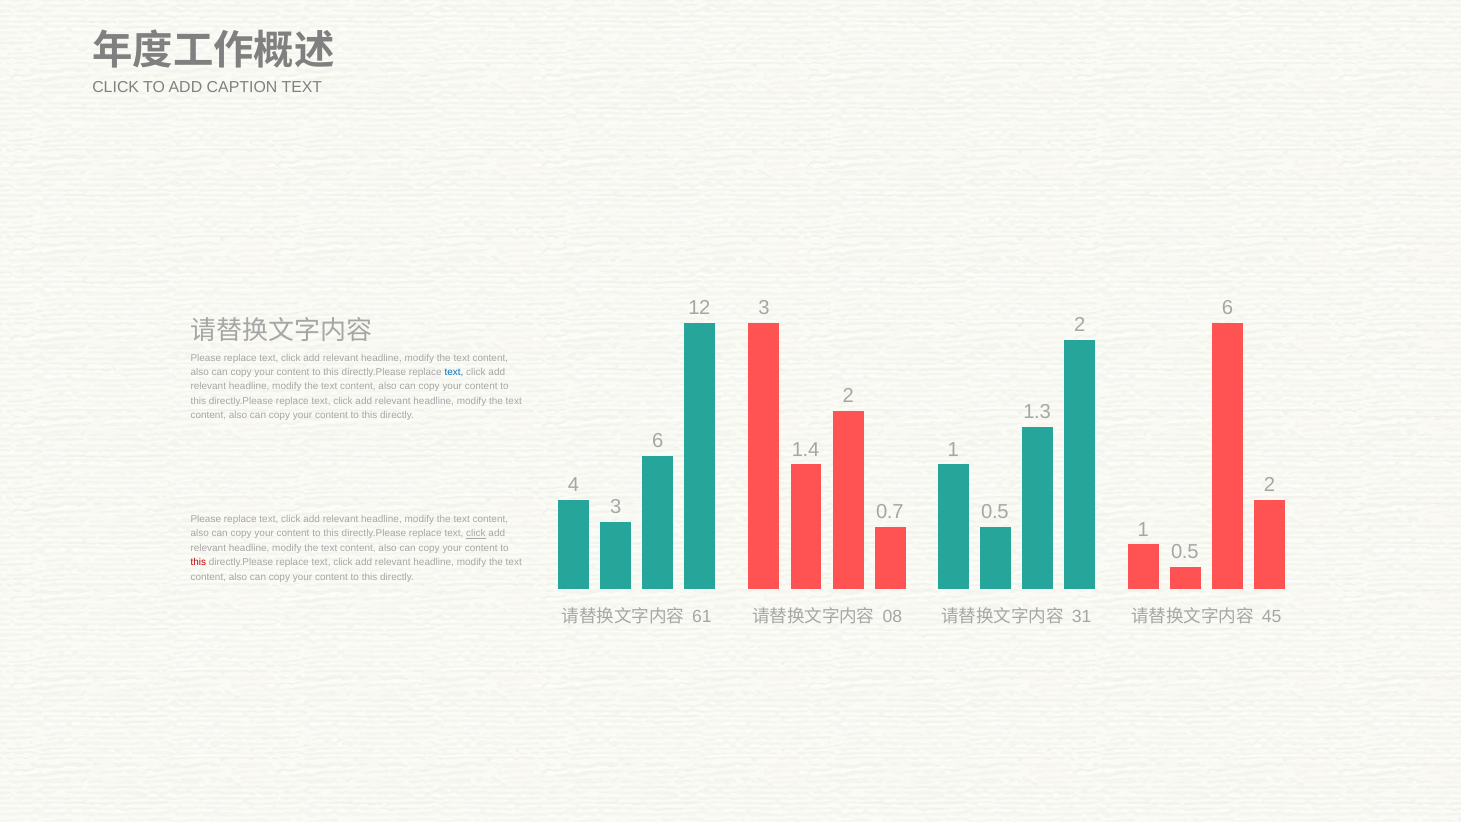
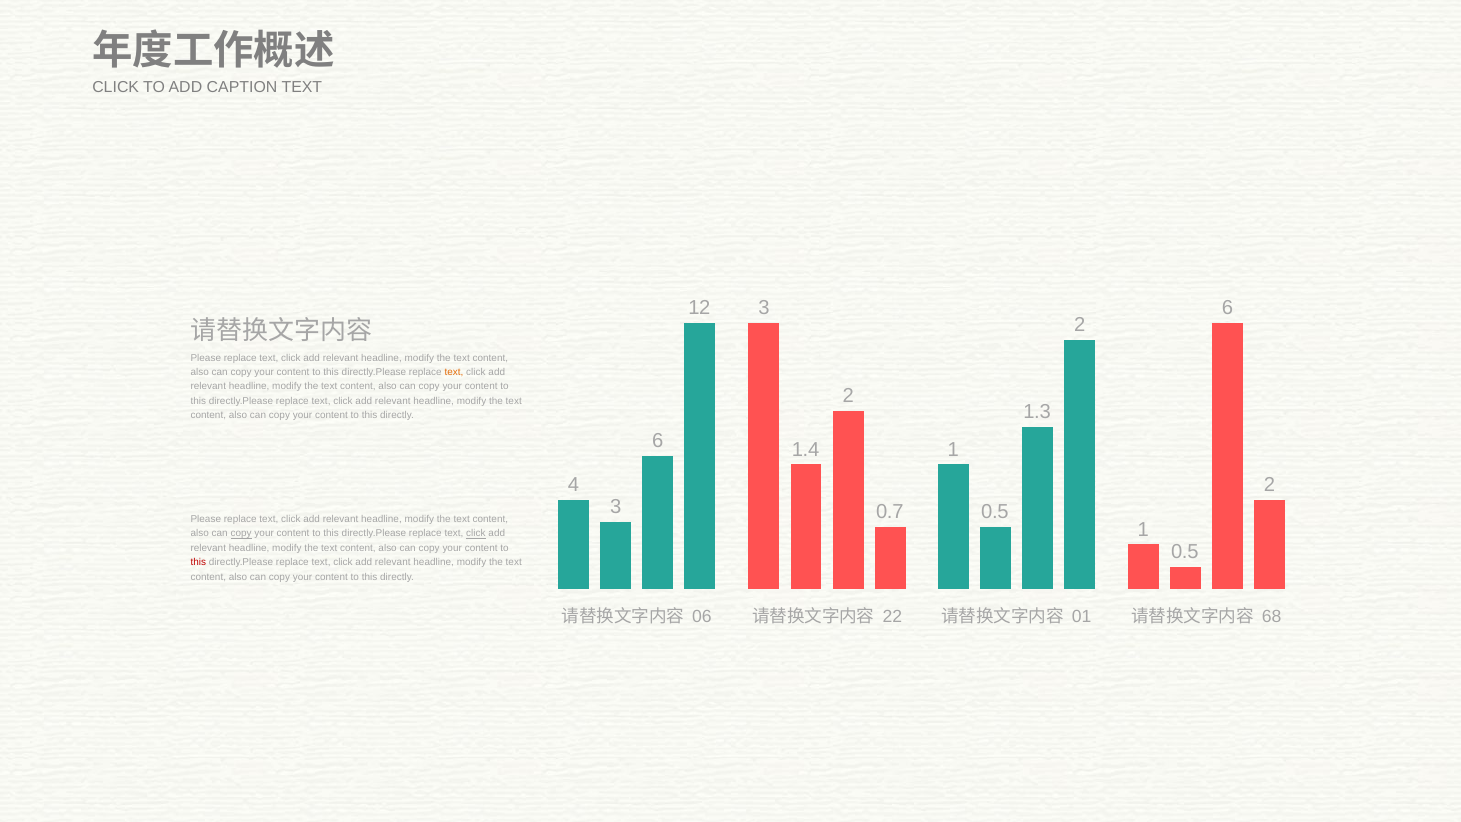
text at (454, 372) colour: blue -> orange
copy at (241, 533) underline: none -> present
61: 61 -> 06
08: 08 -> 22
31: 31 -> 01
45: 45 -> 68
